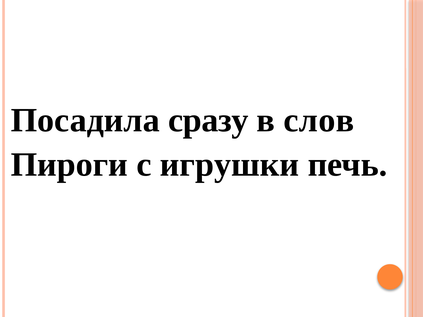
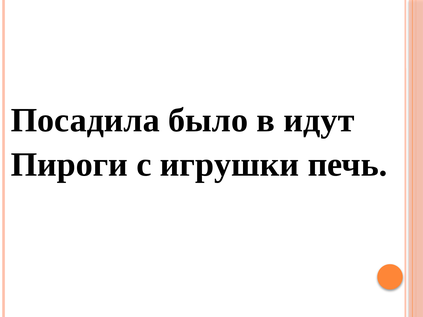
сразу: сразу -> было
слов: слов -> идут
